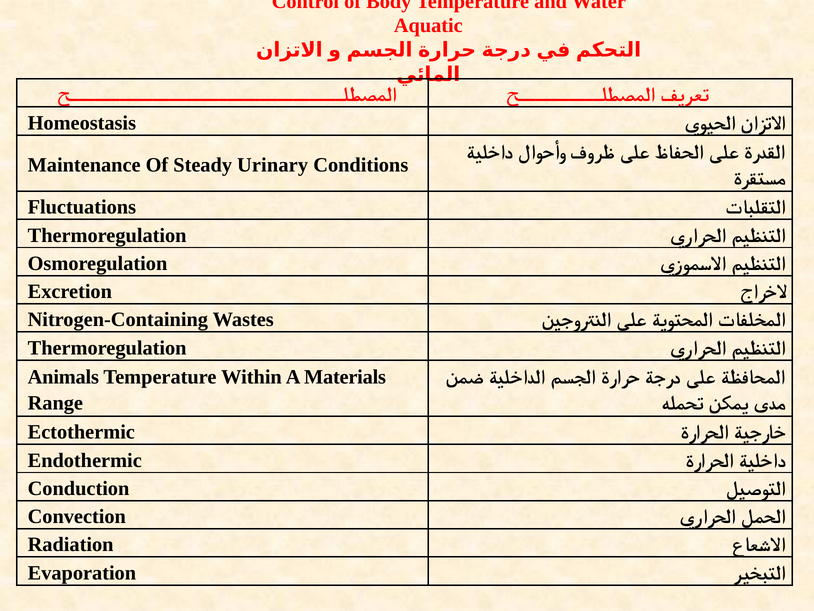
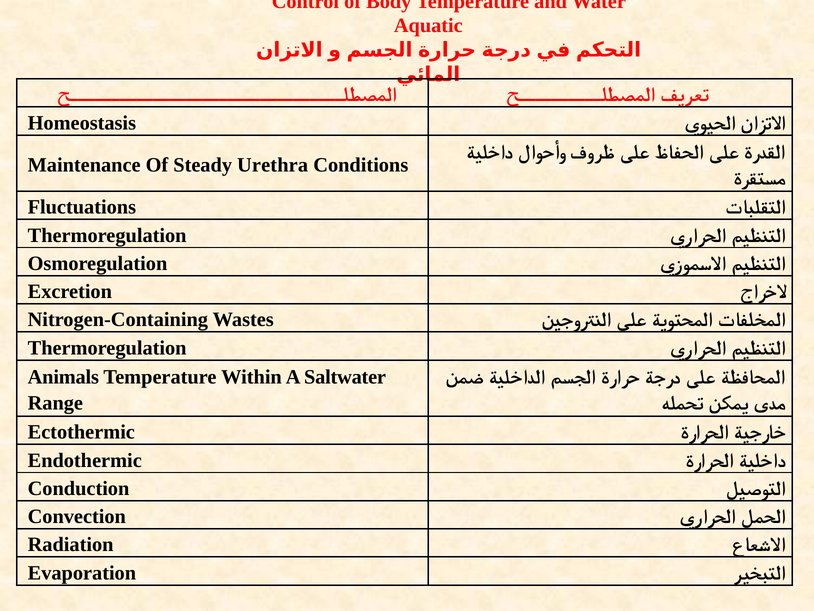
Urinary: Urinary -> Urethra
Materials: Materials -> Saltwater
